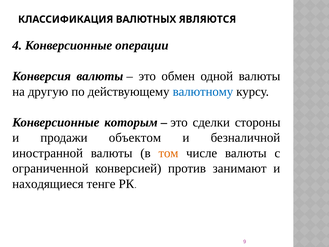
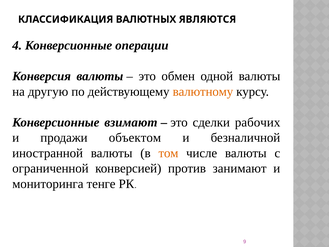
валютному colour: blue -> orange
которым: которым -> взимают
стороны: стороны -> рабочих
находящиеся: находящиеся -> мониторинга
